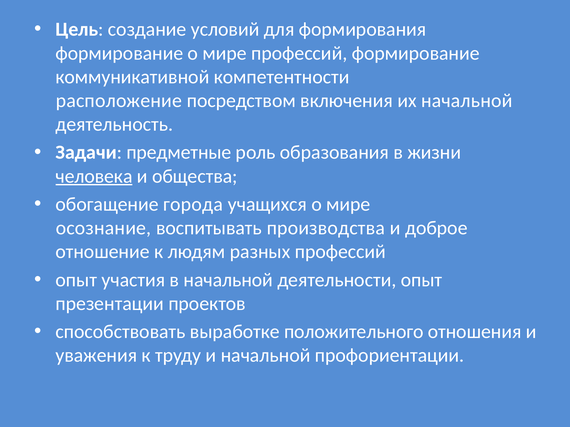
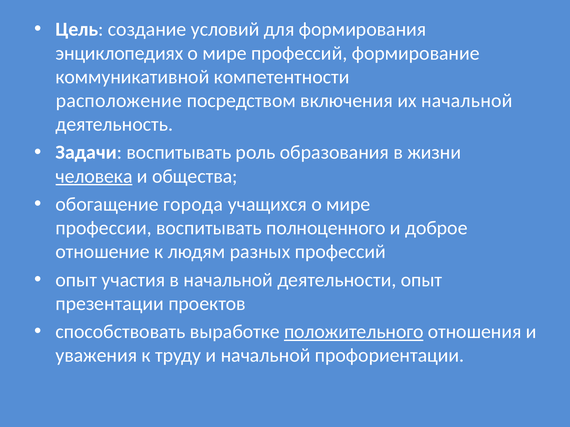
формирование at (119, 53): формирование -> энциклопедиях
Задачи предметные: предметные -> воспитывать
осознание: осознание -> профессии
производства: производства -> полноценного
положительного underline: none -> present
